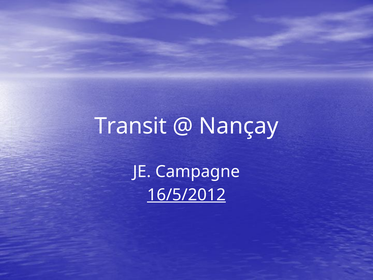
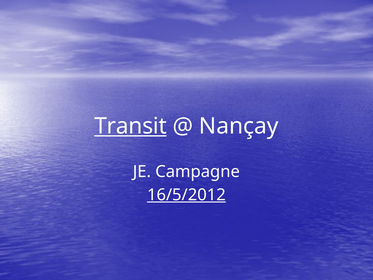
Transit underline: none -> present
